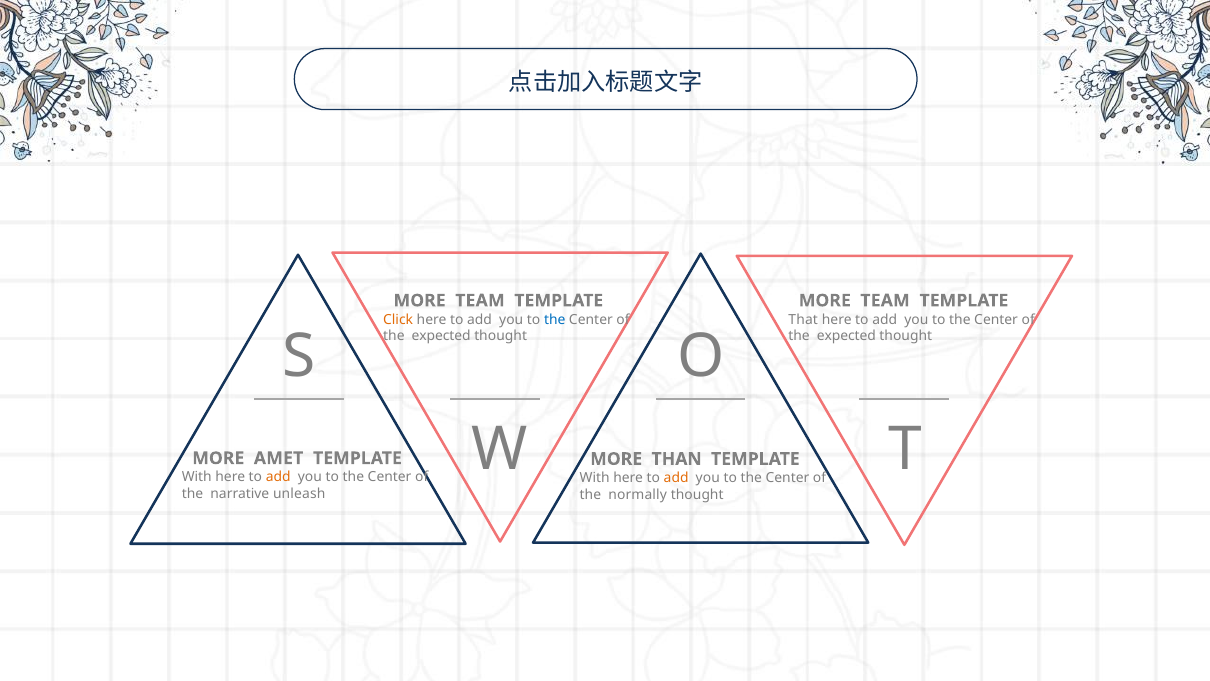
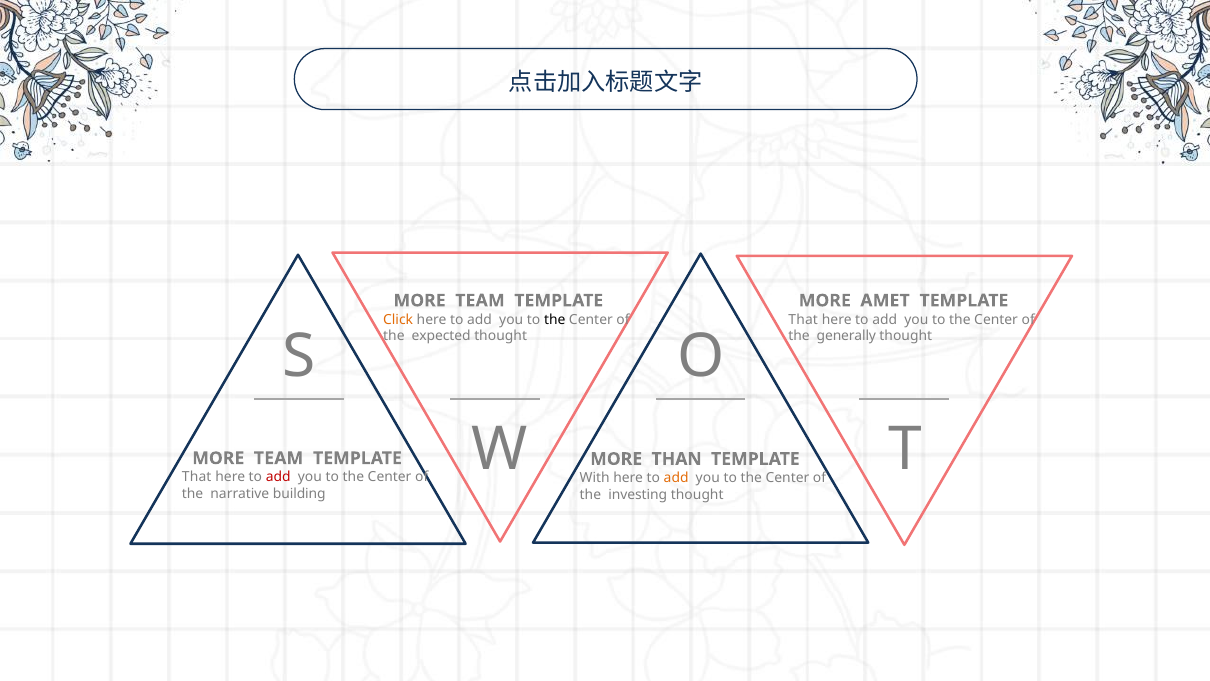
TEAM at (885, 301): TEAM -> AMET
the at (555, 320) colour: blue -> black
expected at (846, 336): expected -> generally
AMET at (279, 458): AMET -> TEAM
With at (197, 477): With -> That
add at (278, 477) colour: orange -> red
unleash: unleash -> building
normally: normally -> investing
